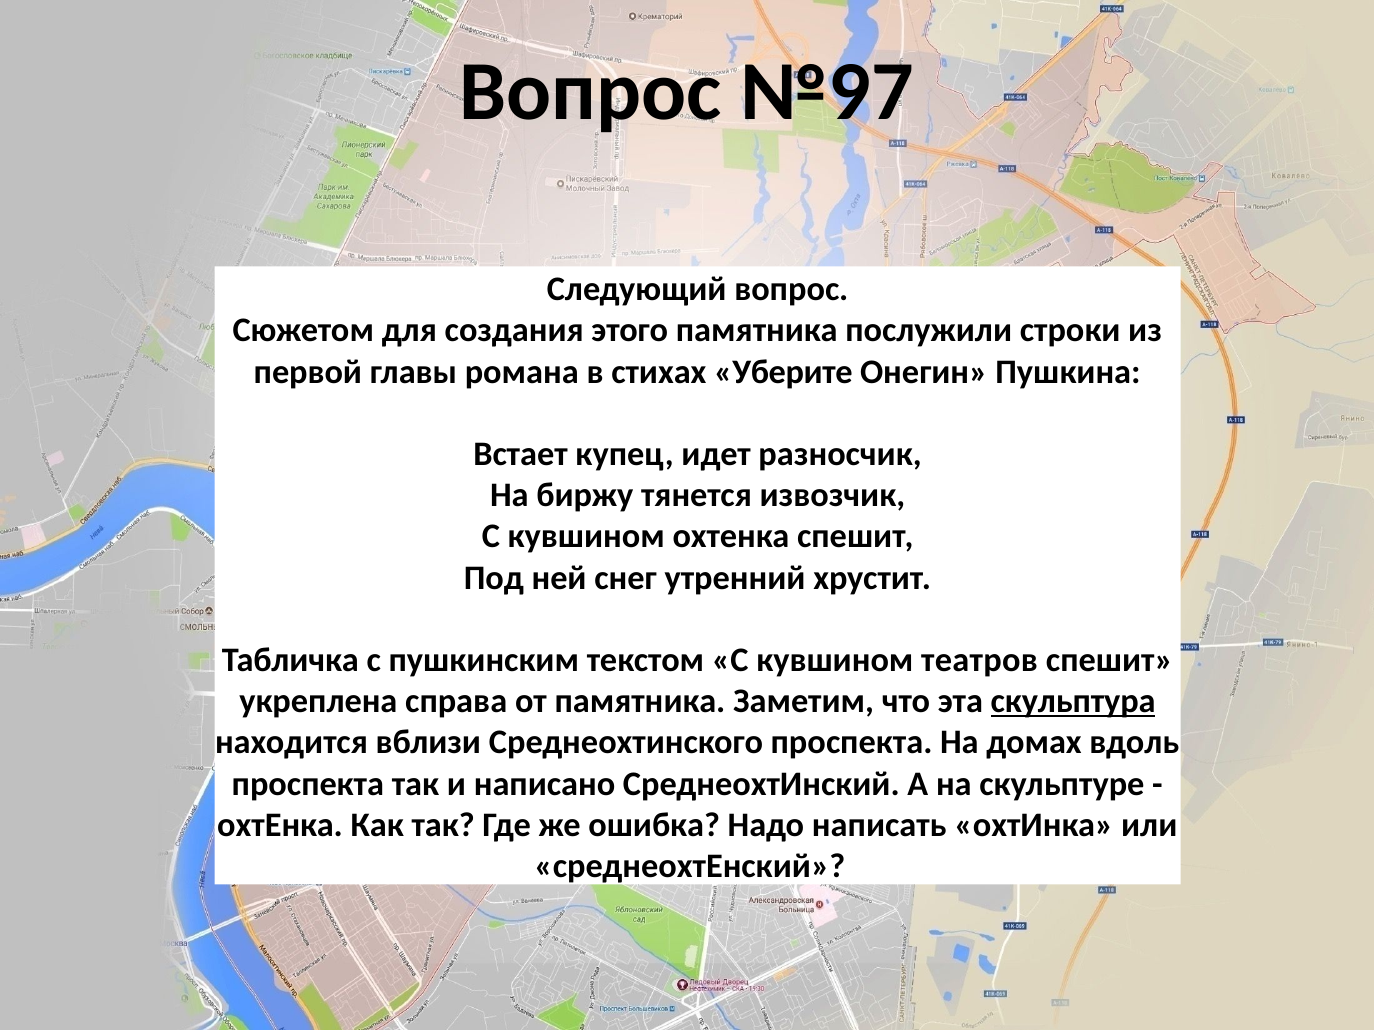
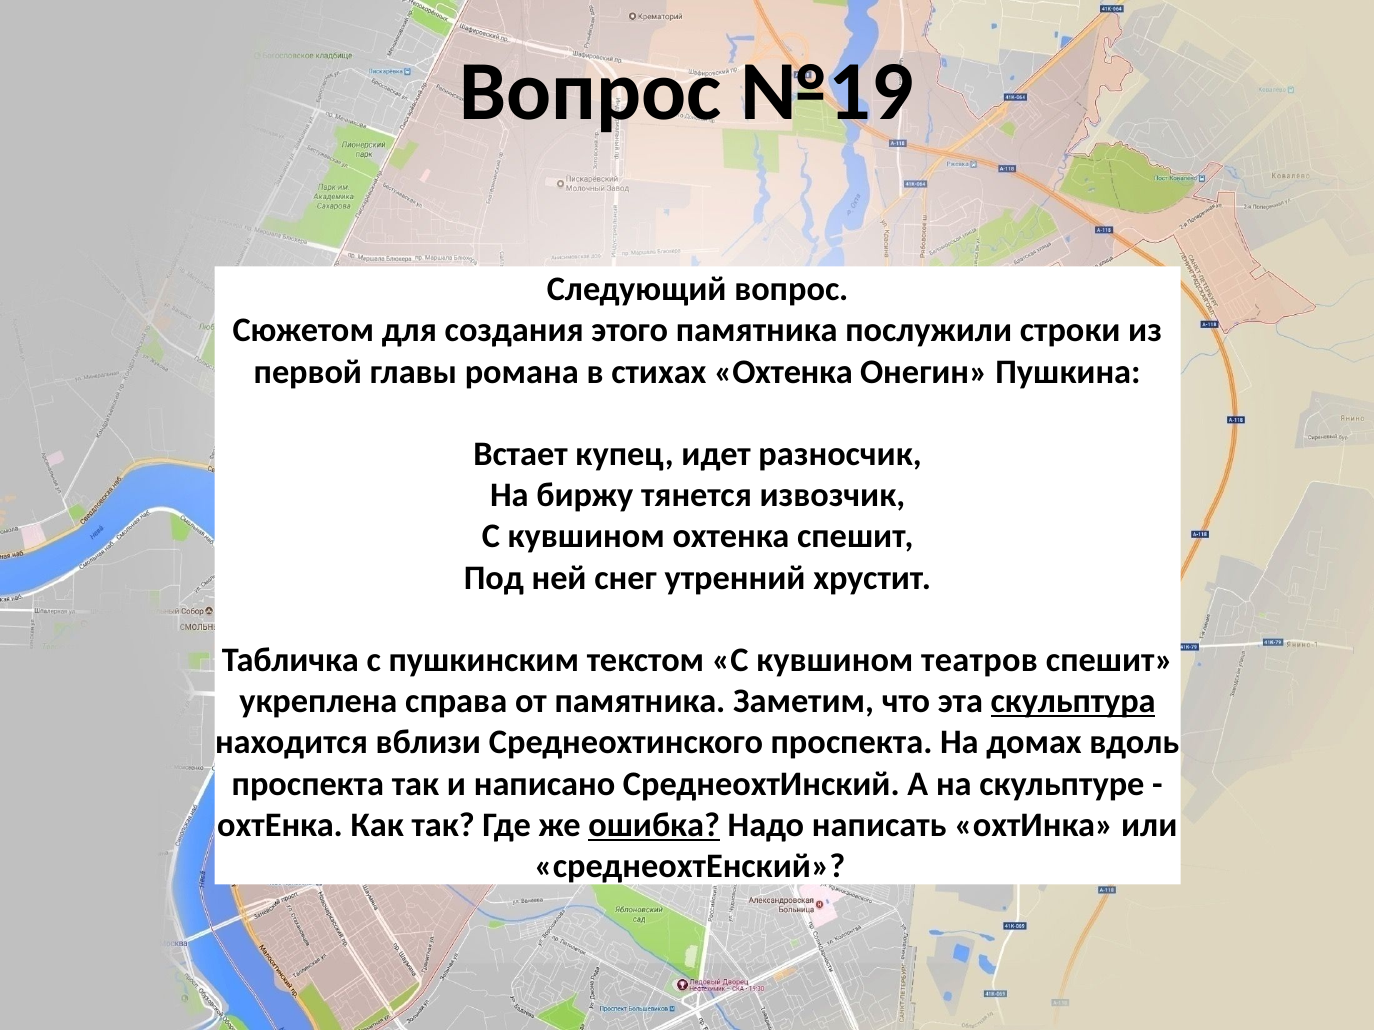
№97: №97 -> №19
стихах Уберите: Уберите -> Охтенка
ошибка underline: none -> present
